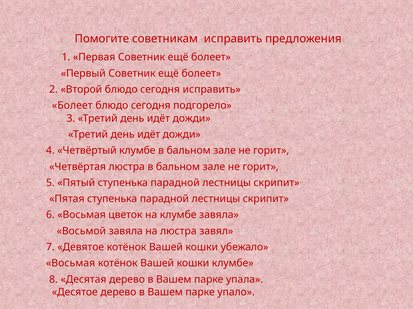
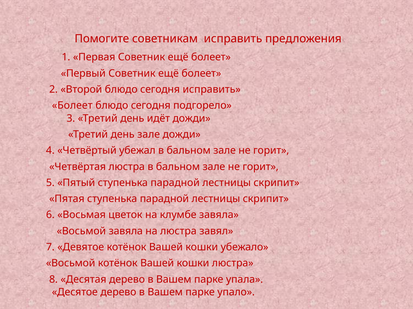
идёт at (149, 135): идёт -> зале
Четвёртый клумбе: клумбе -> убежал
Восьмая at (71, 264): Восьмая -> Восьмой
кошки клумбе: клумбе -> люстра
